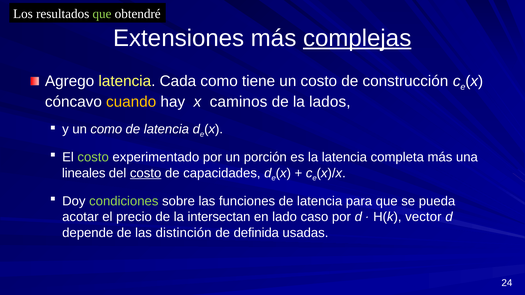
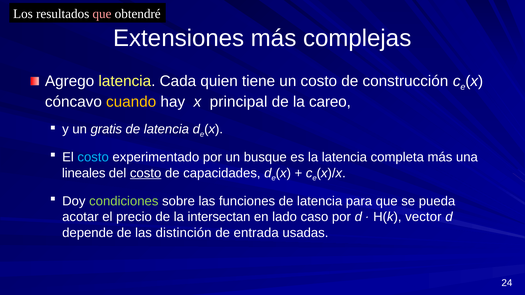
que at (102, 14) colour: light green -> pink
complejas underline: present -> none
Cada como: como -> quien
caminos: caminos -> principal
lados: lados -> careo
un como: como -> gratis
costo at (93, 157) colour: light green -> light blue
porción: porción -> busque
definida: definida -> entrada
